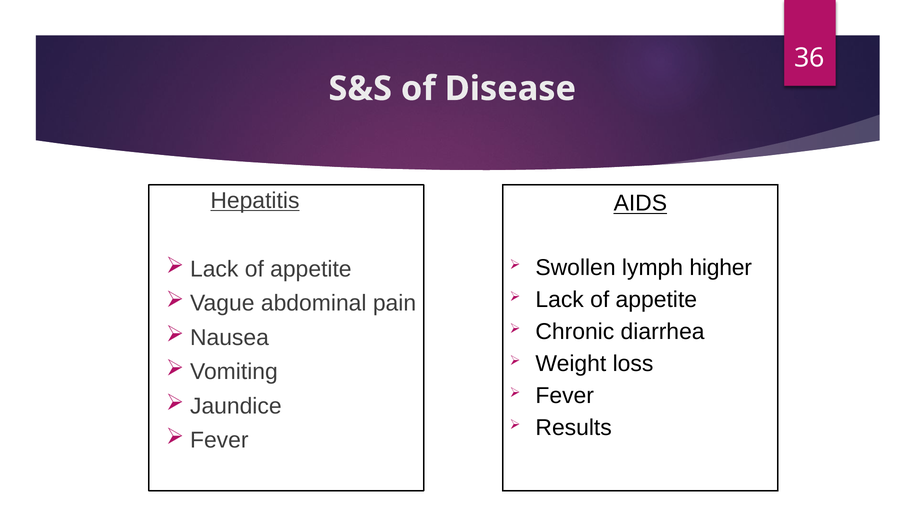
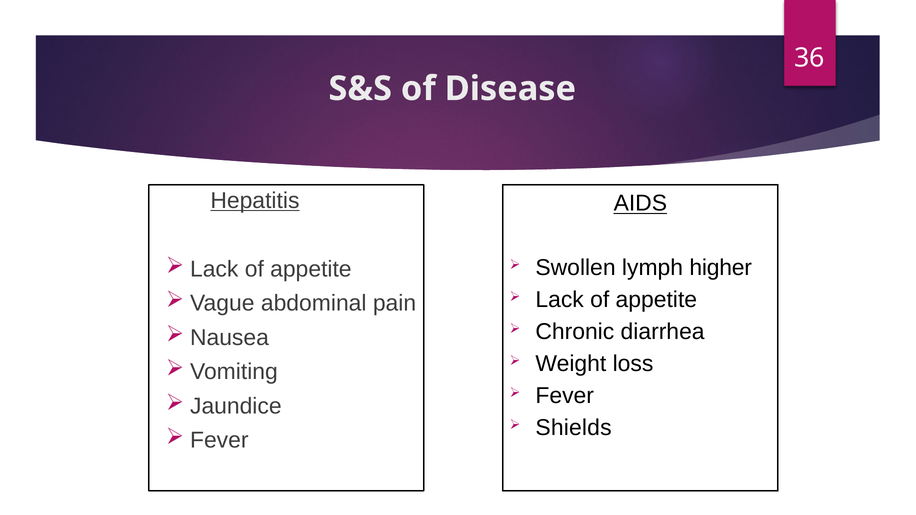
Results: Results -> Shields
